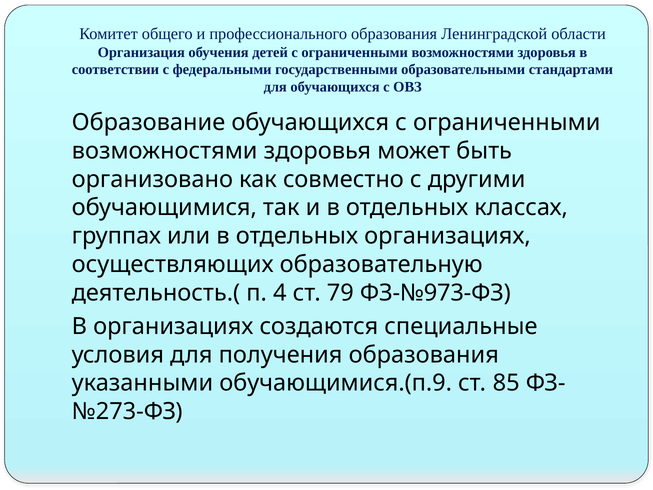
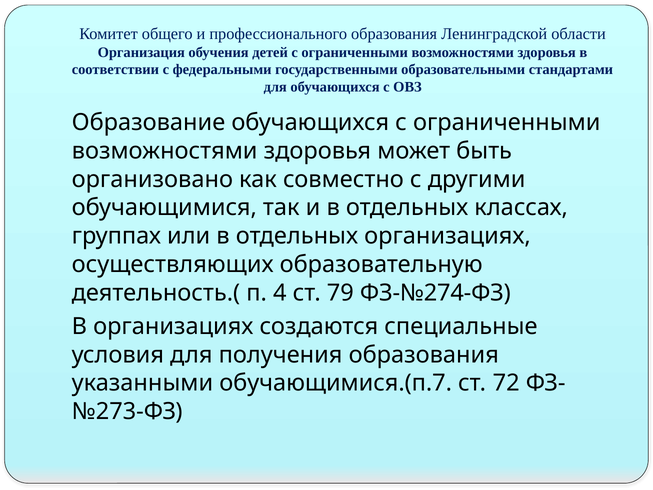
ФЗ-№973-ФЗ: ФЗ-№973-ФЗ -> ФЗ-№274-ФЗ
обучающимися.(п.9: обучающимися.(п.9 -> обучающимися.(п.7
85: 85 -> 72
